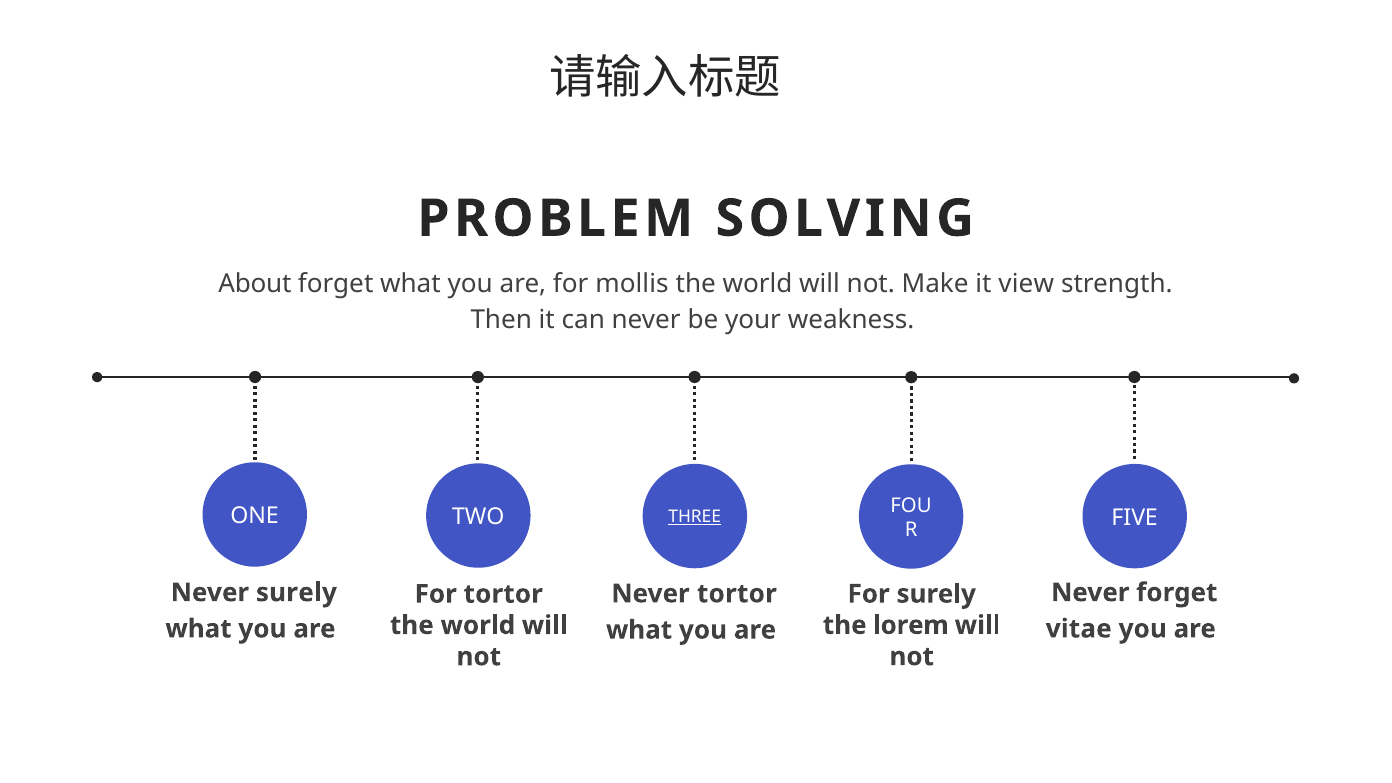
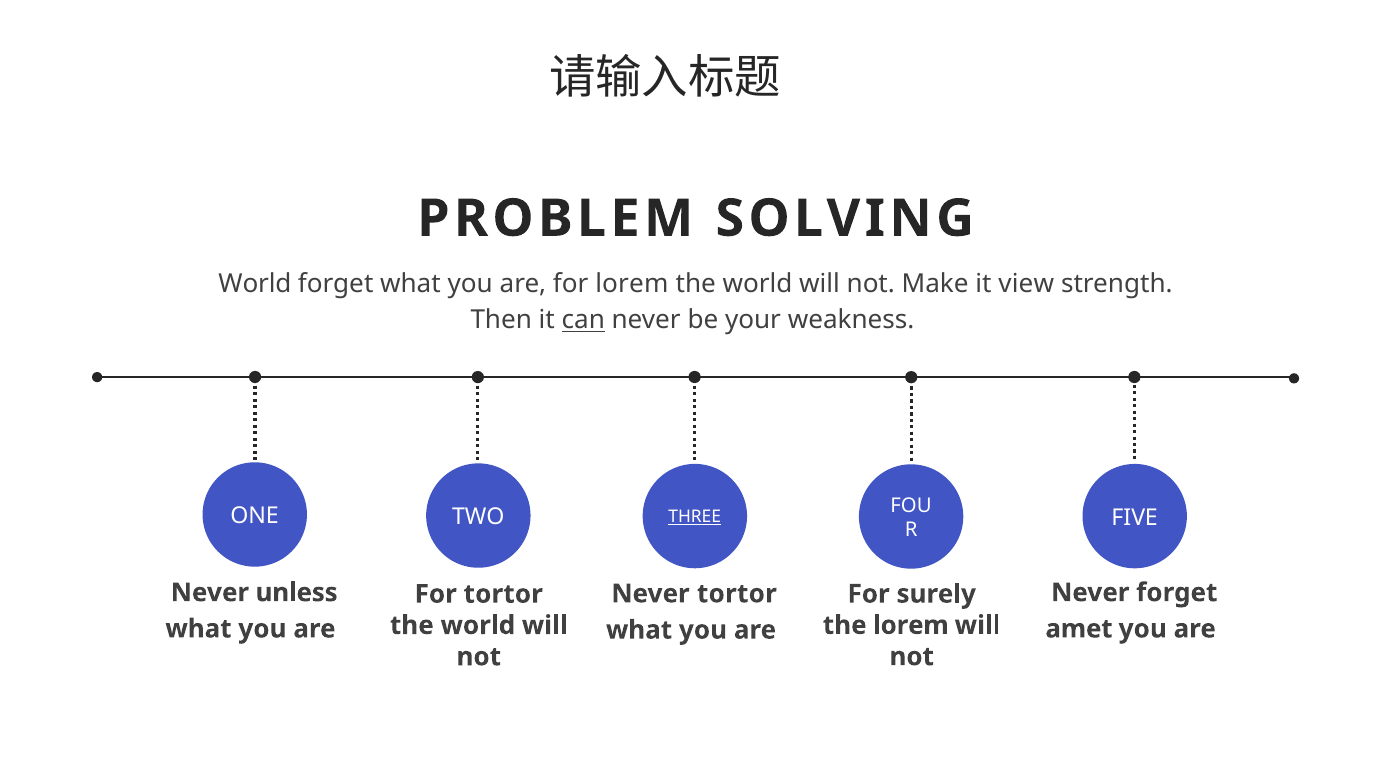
About at (255, 284): About -> World
for mollis: mollis -> lorem
can underline: none -> present
Never surely: surely -> unless
vitae: vitae -> amet
